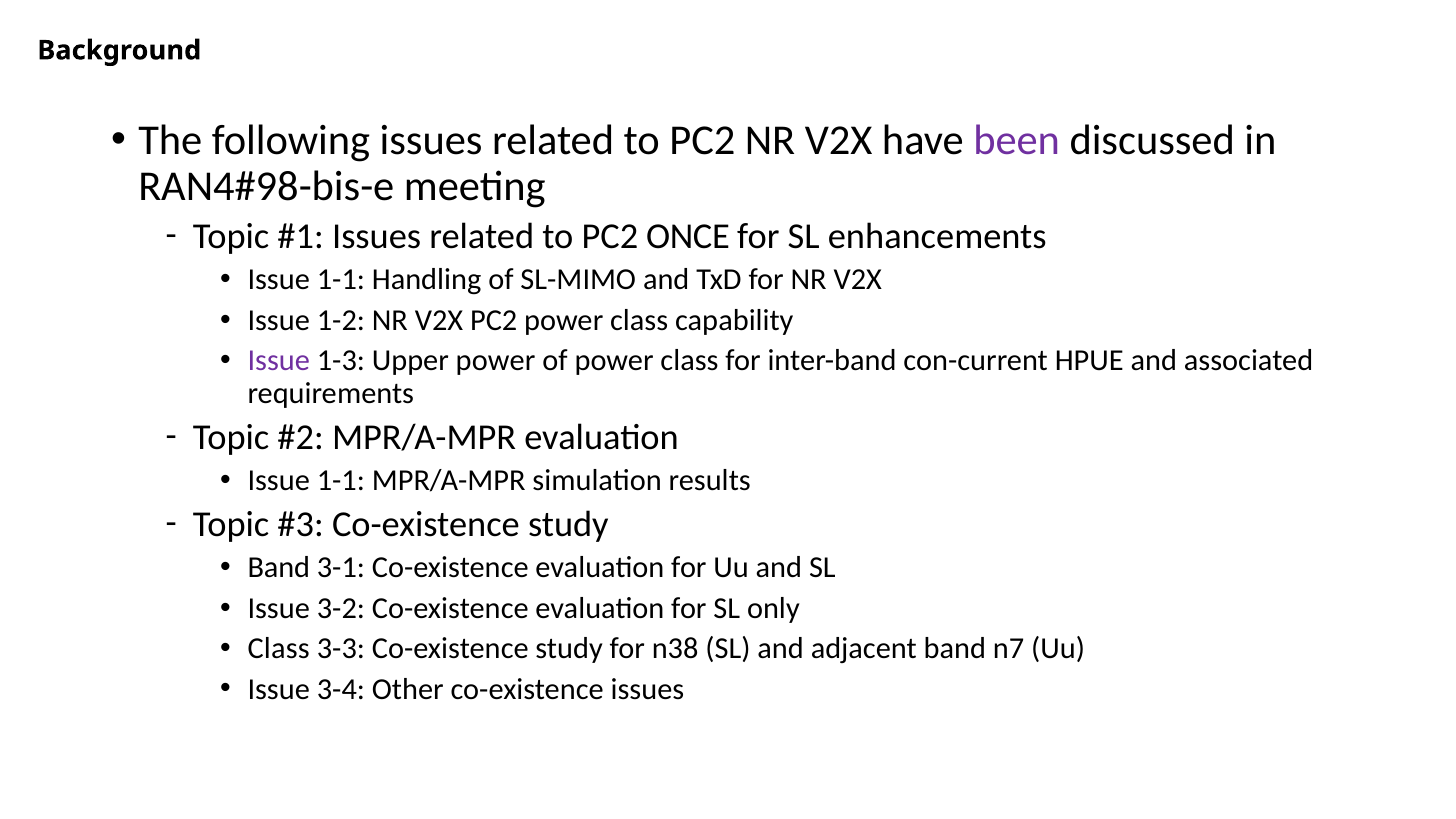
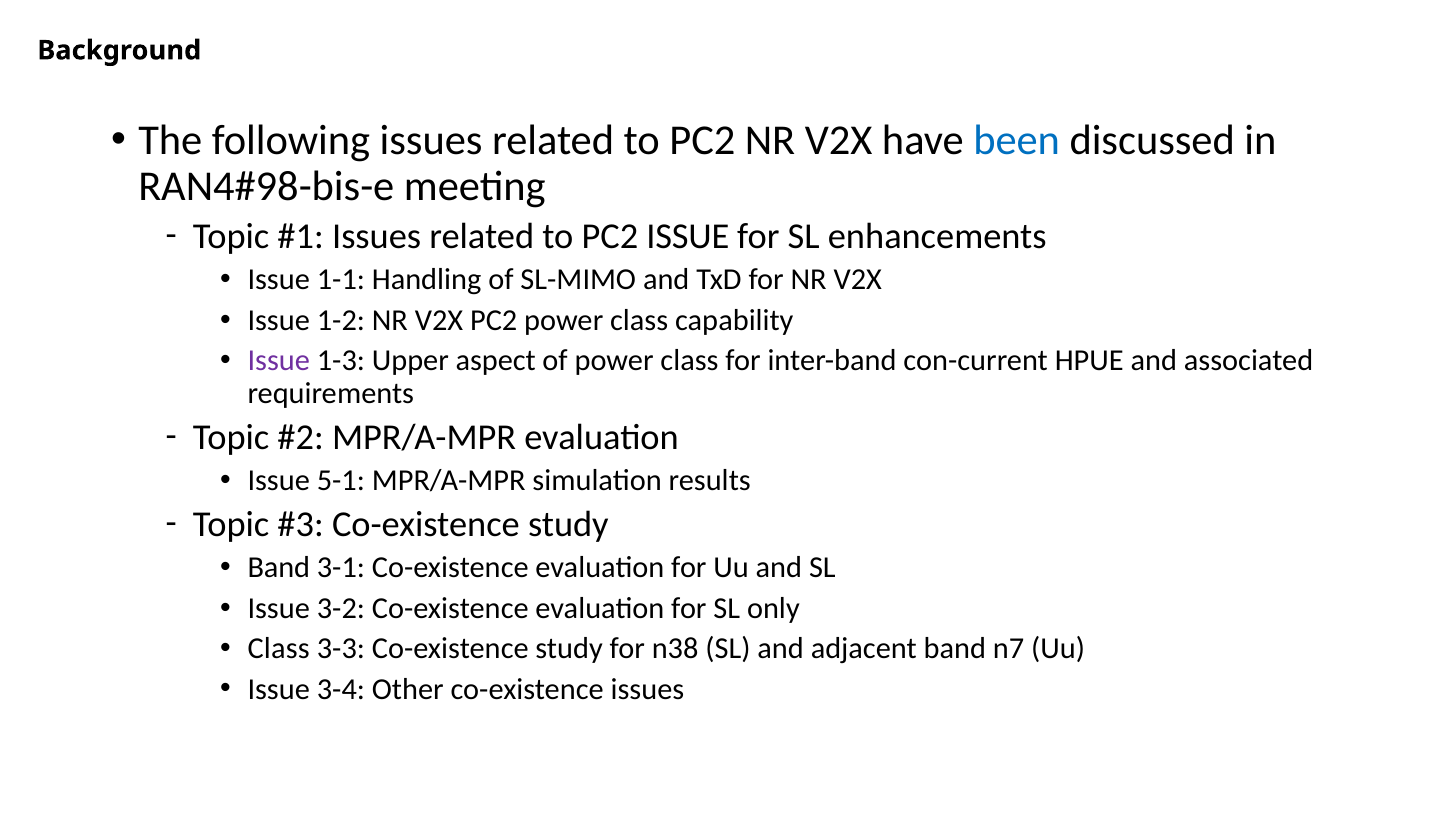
been colour: purple -> blue
PC2 ONCE: ONCE -> ISSUE
Upper power: power -> aspect
1-1 at (341, 481): 1-1 -> 5-1
